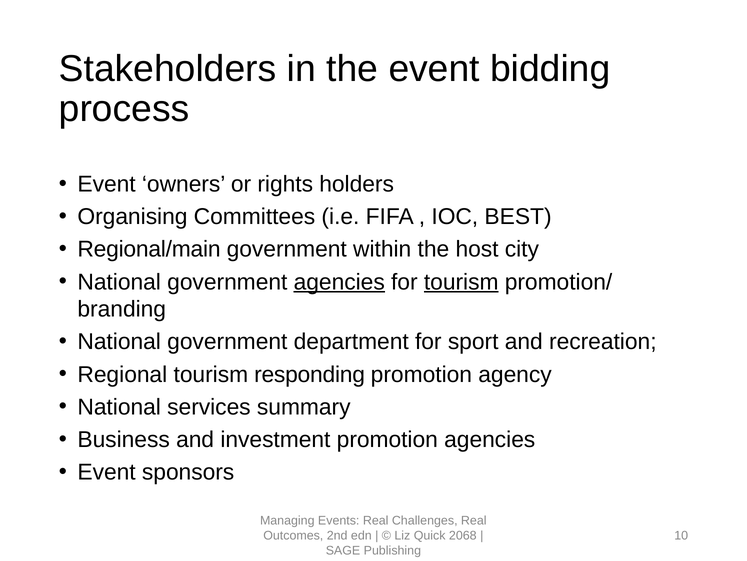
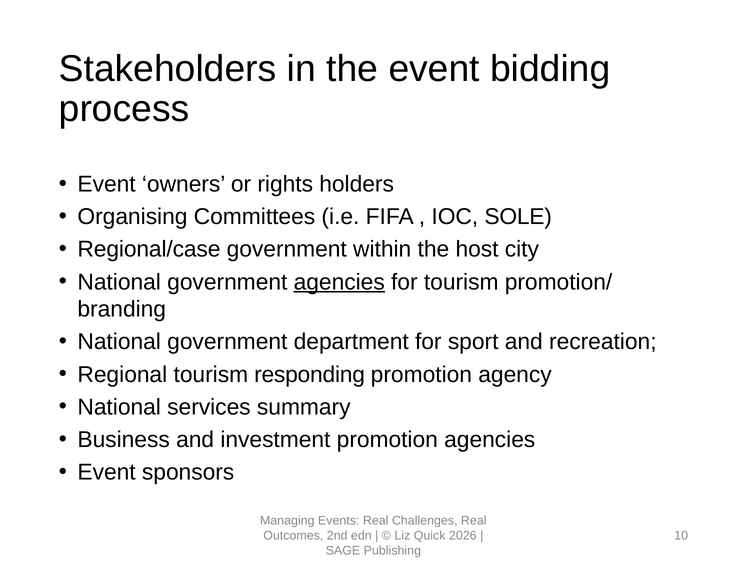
BEST: BEST -> SOLE
Regional/main: Regional/main -> Regional/case
tourism at (461, 282) underline: present -> none
2068: 2068 -> 2026
